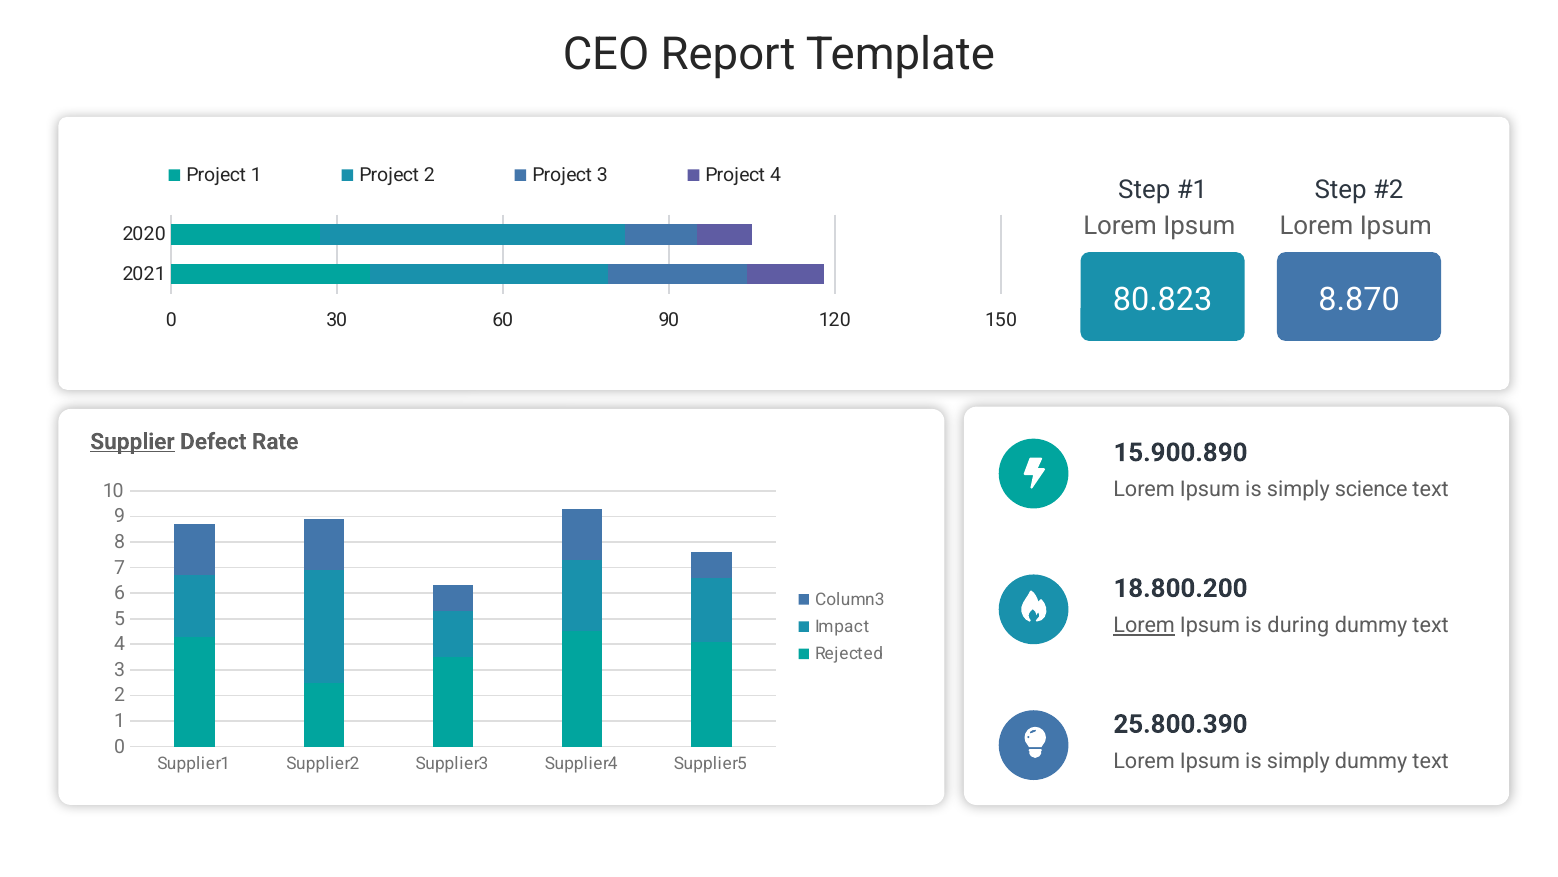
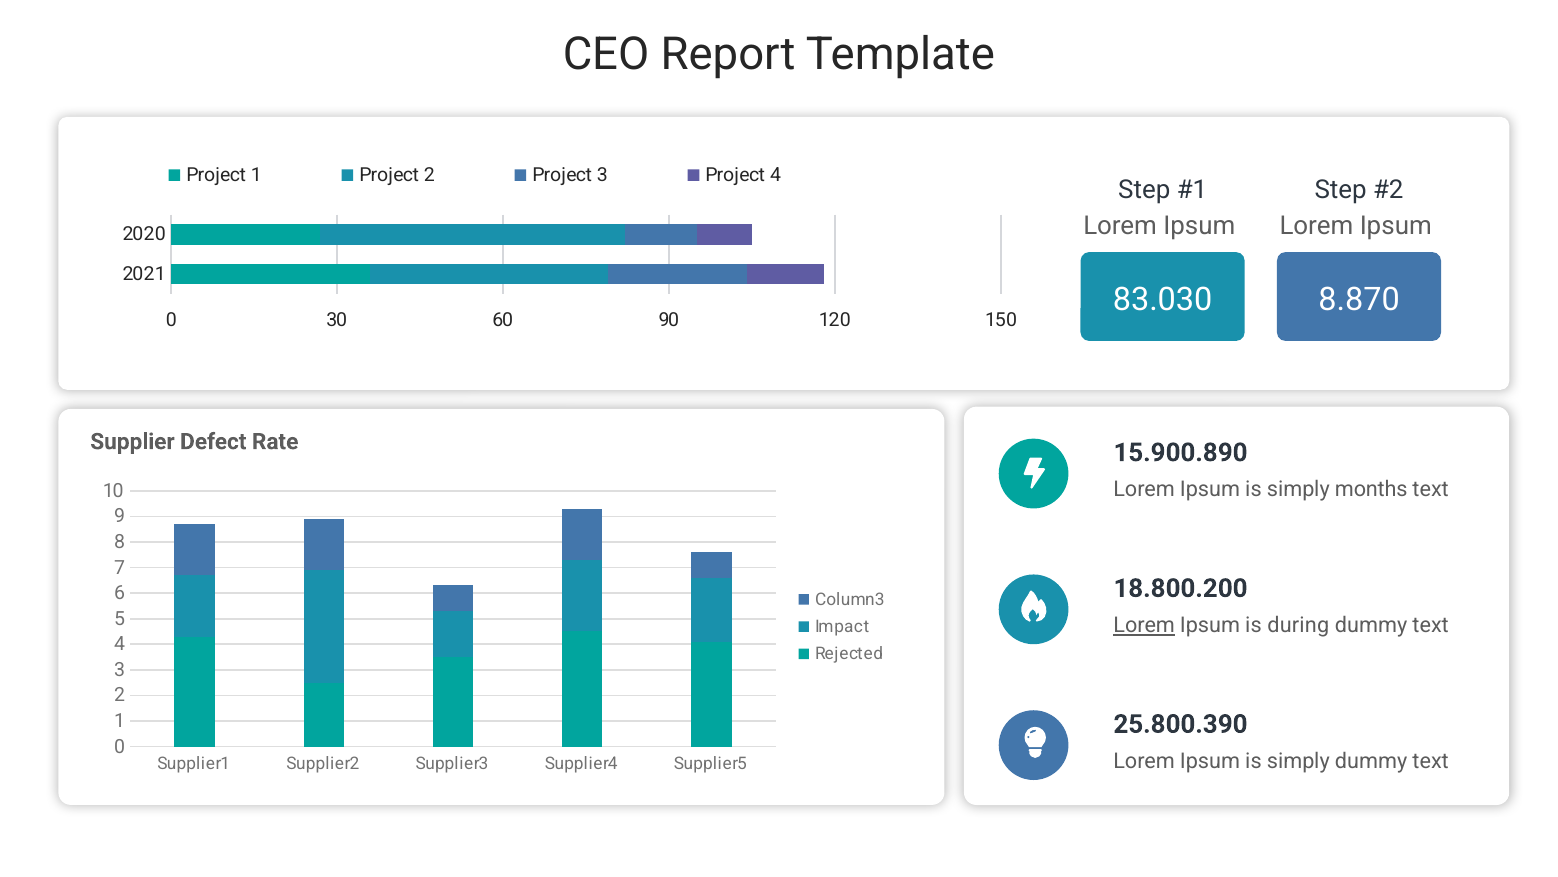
80.823: 80.823 -> 83.030
Supplier underline: present -> none
science: science -> months
